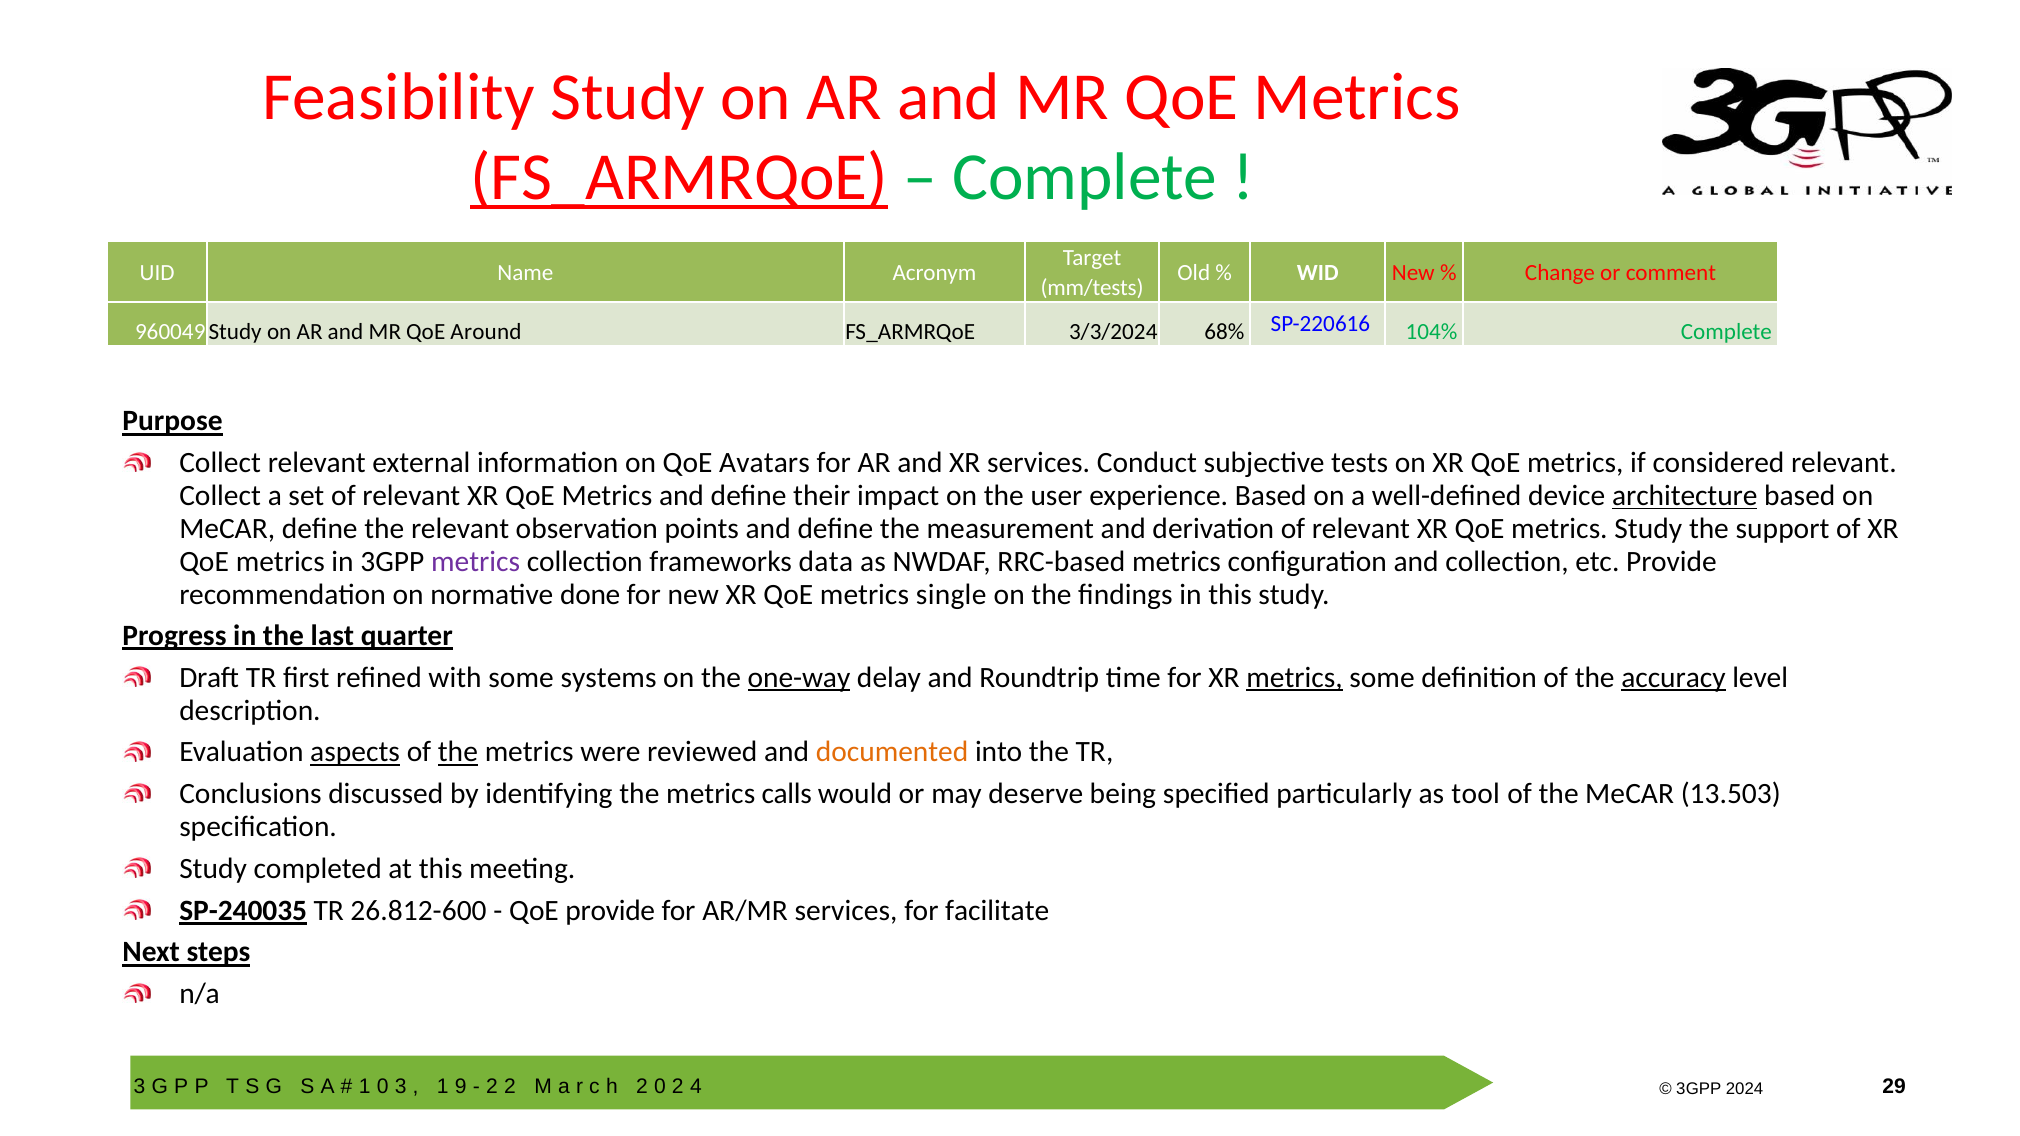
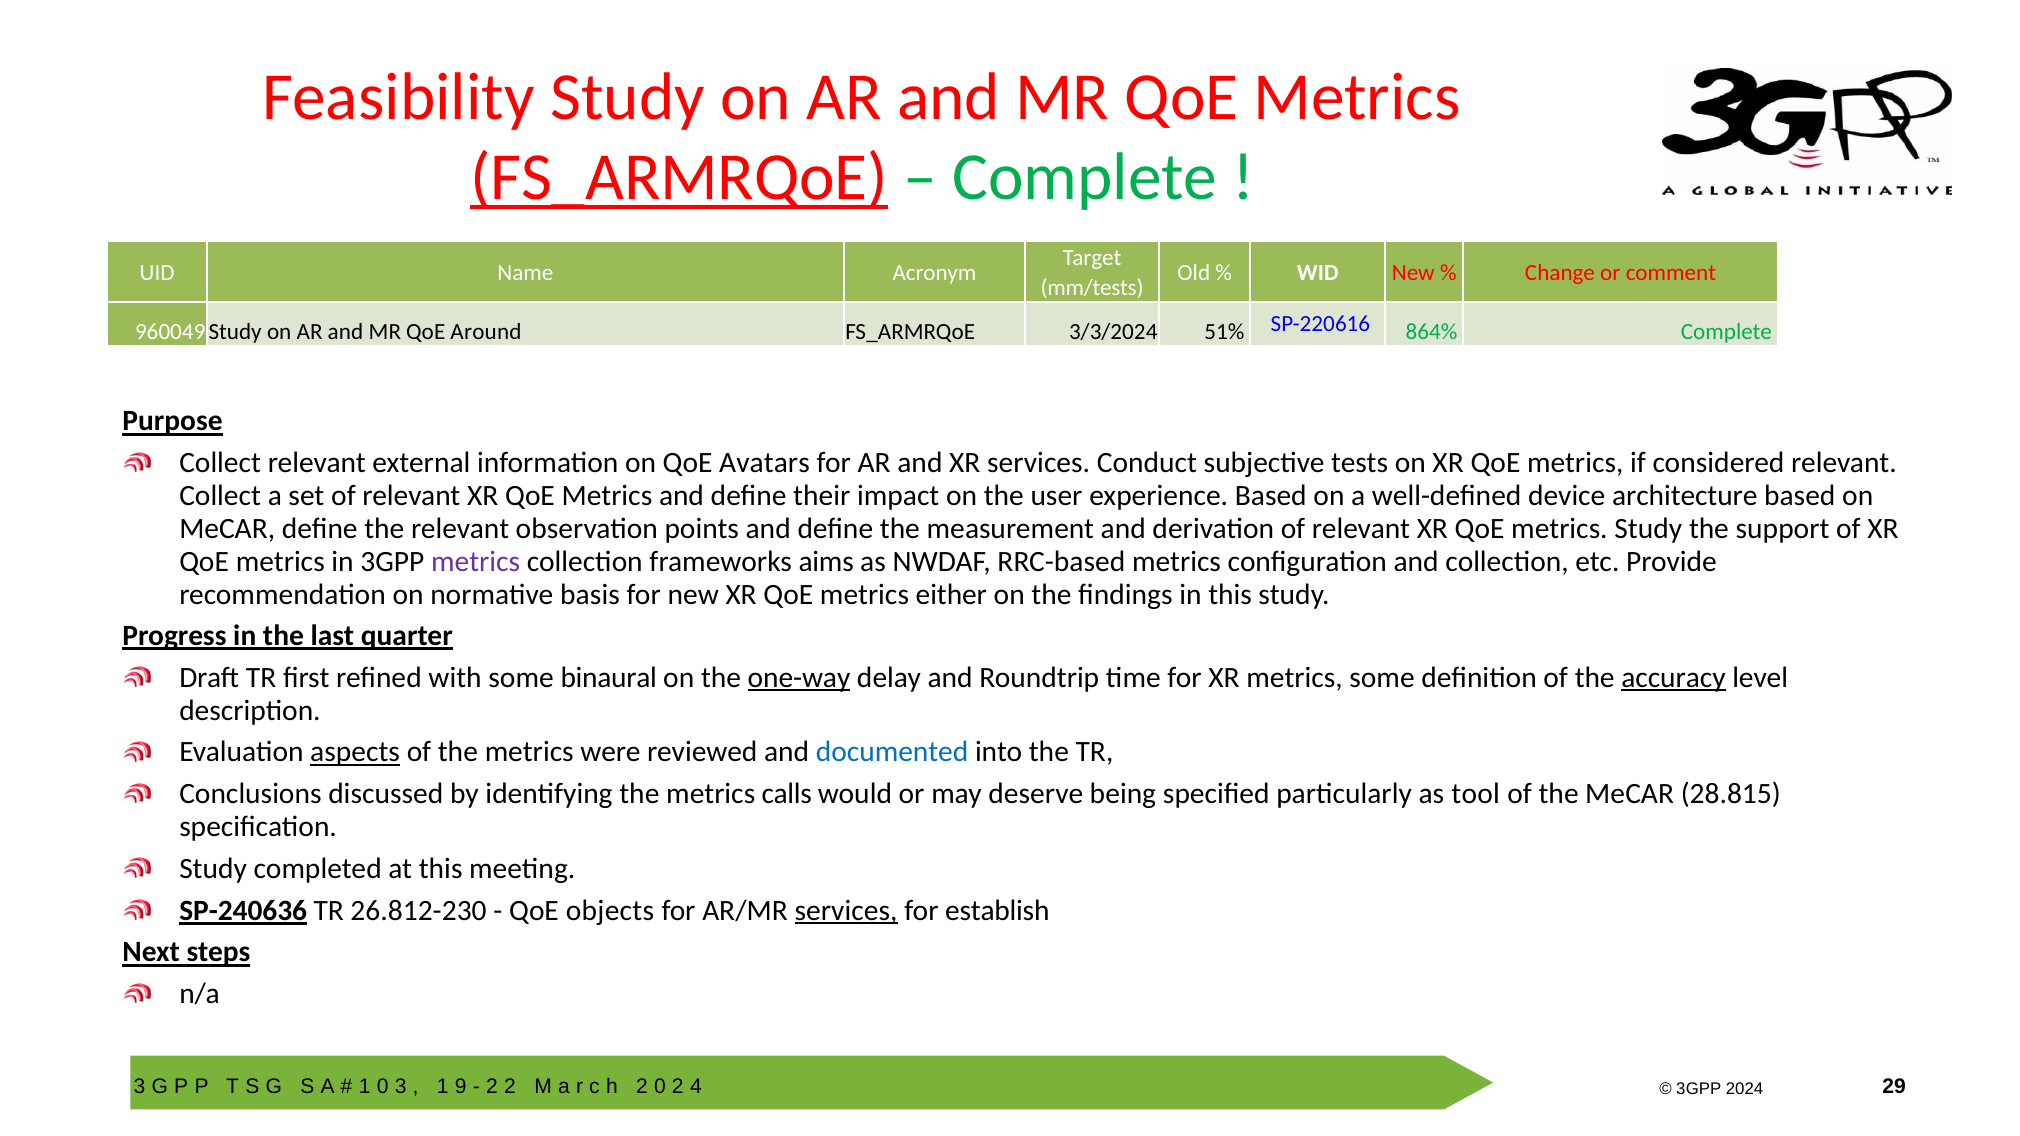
68%: 68% -> 51%
104%: 104% -> 864%
architecture underline: present -> none
data: data -> aims
done: done -> basis
single: single -> either
systems: systems -> binaural
metrics at (1295, 678) underline: present -> none
the at (458, 752) underline: present -> none
documented colour: orange -> blue
13.503: 13.503 -> 28.815
SP-240035: SP-240035 -> SP-240636
26.812-600: 26.812-600 -> 26.812-230
QoE provide: provide -> objects
services at (846, 911) underline: none -> present
facilitate: facilitate -> establish
